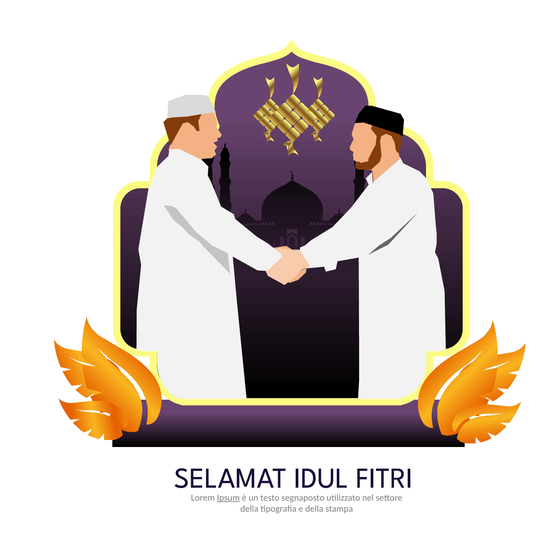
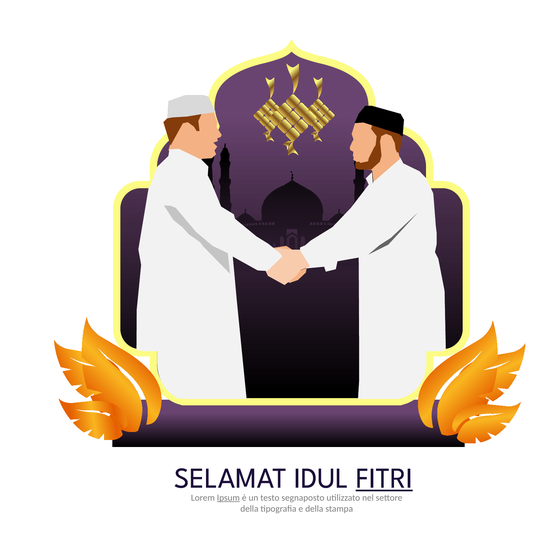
FITRI underline: none -> present
